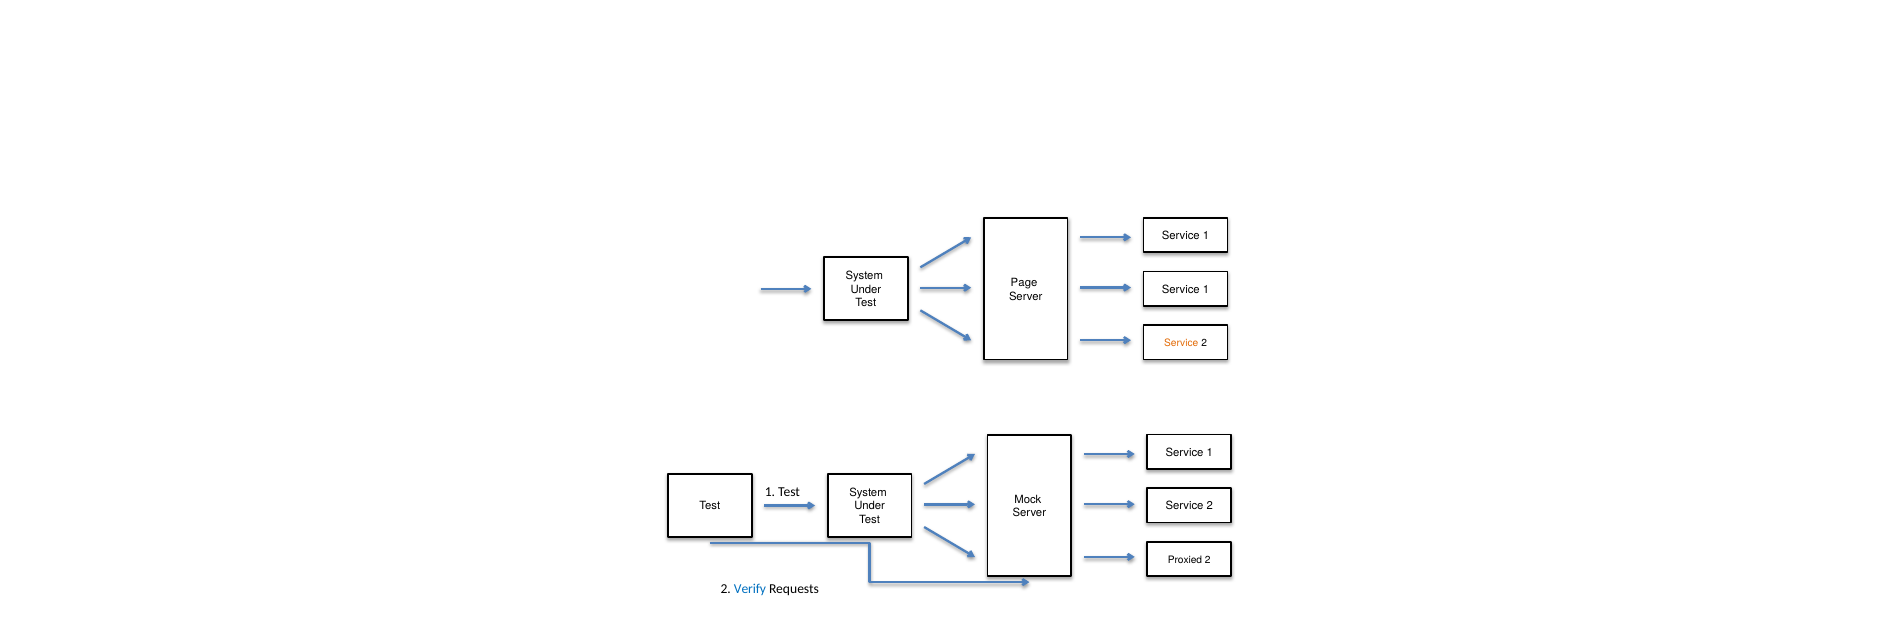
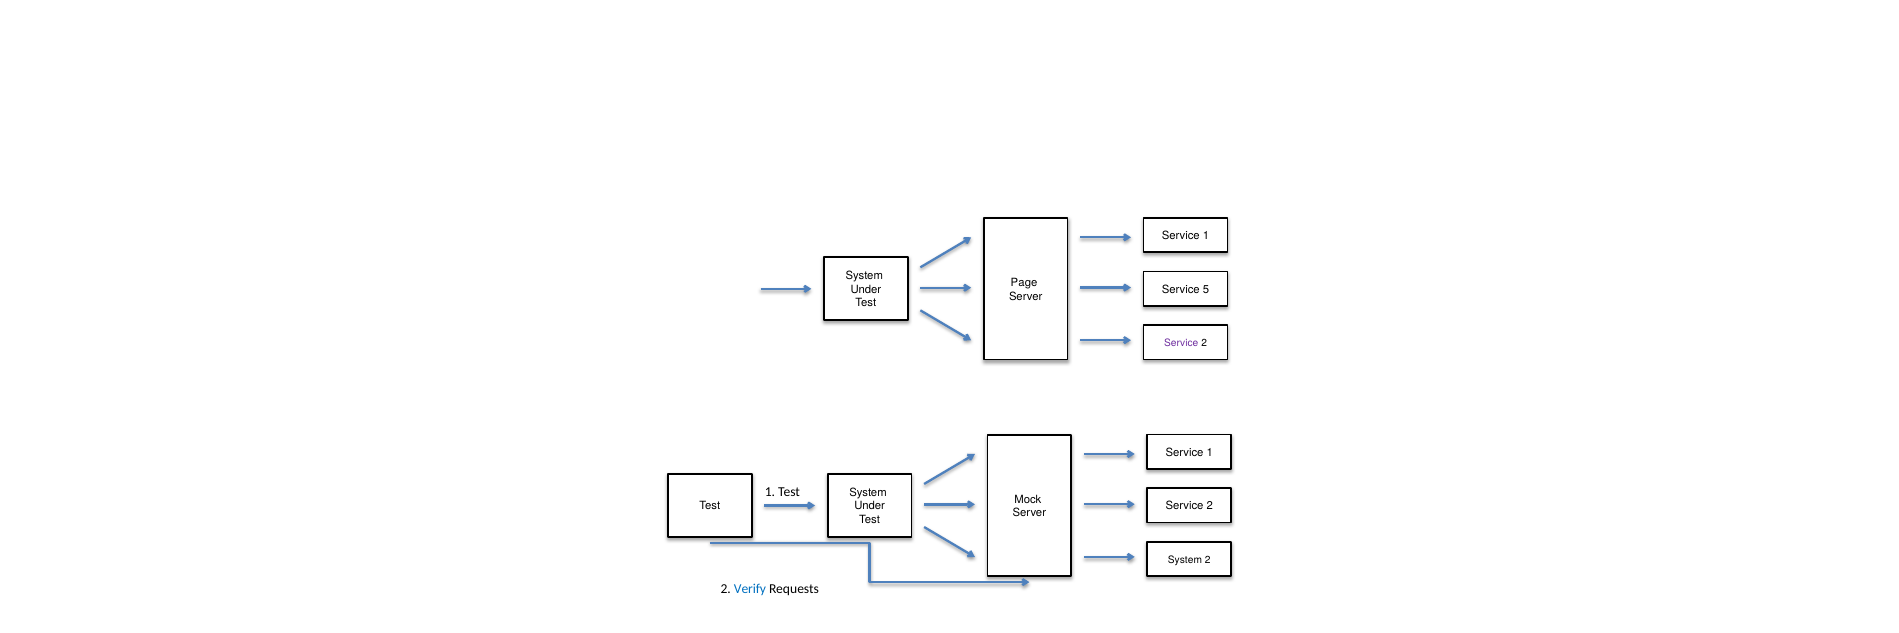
1 at (1206, 290): 1 -> 5
Service at (1181, 343) colour: orange -> purple
Proxied at (1185, 560): Proxied -> System
